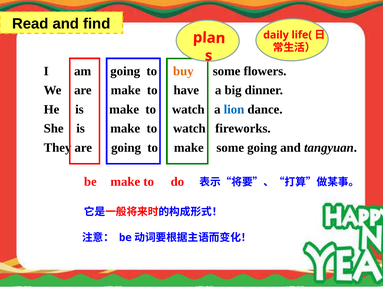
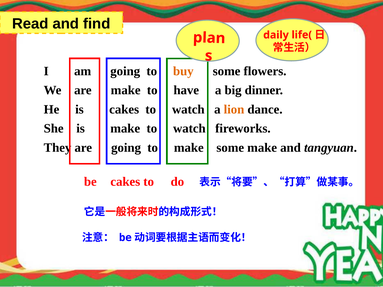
He is make: make -> cakes
lion colour: blue -> orange
some going: going -> make
be make: make -> cakes
